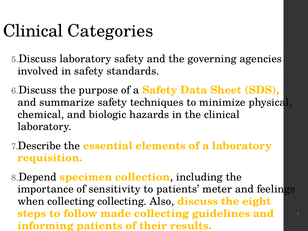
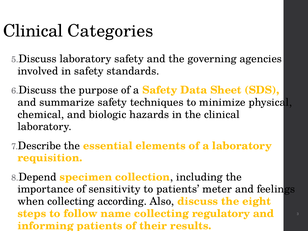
collecting collecting: collecting -> according
made: made -> name
guidelines: guidelines -> regulatory
